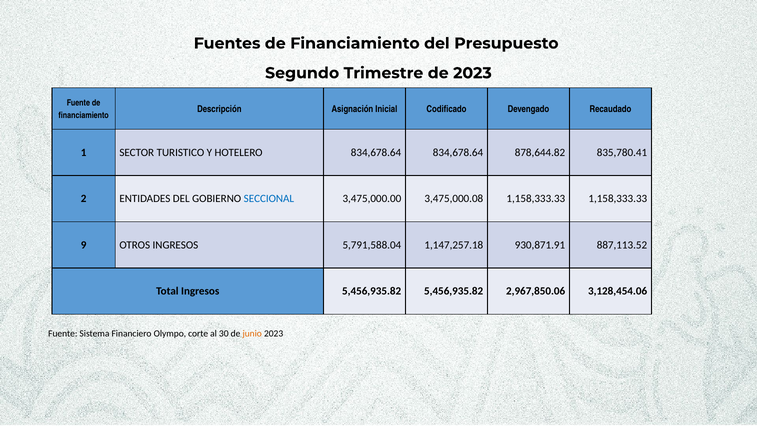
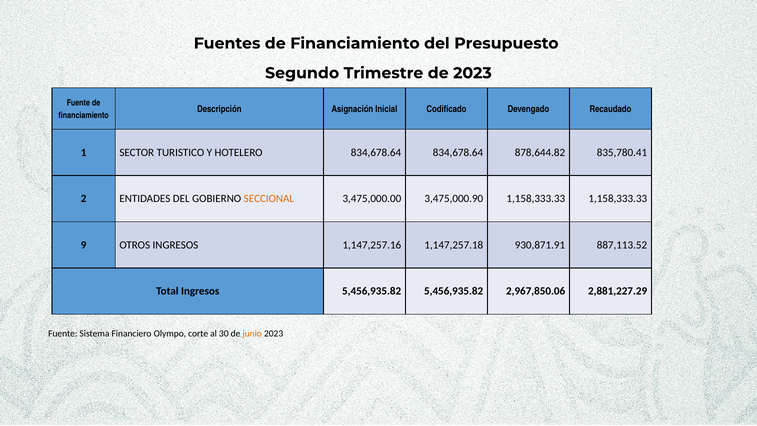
SECCIONAL colour: blue -> orange
3,475,000.08: 3,475,000.08 -> 3,475,000.90
5,791,588.04: 5,791,588.04 -> 1,147,257.16
3,128,454.06: 3,128,454.06 -> 2,881,227.29
